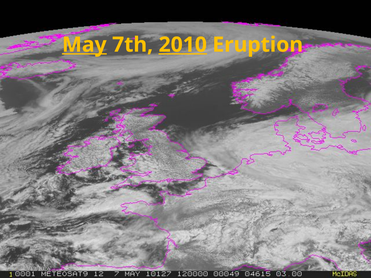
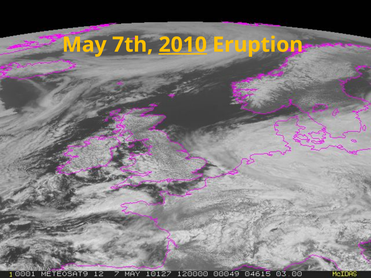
May underline: present -> none
